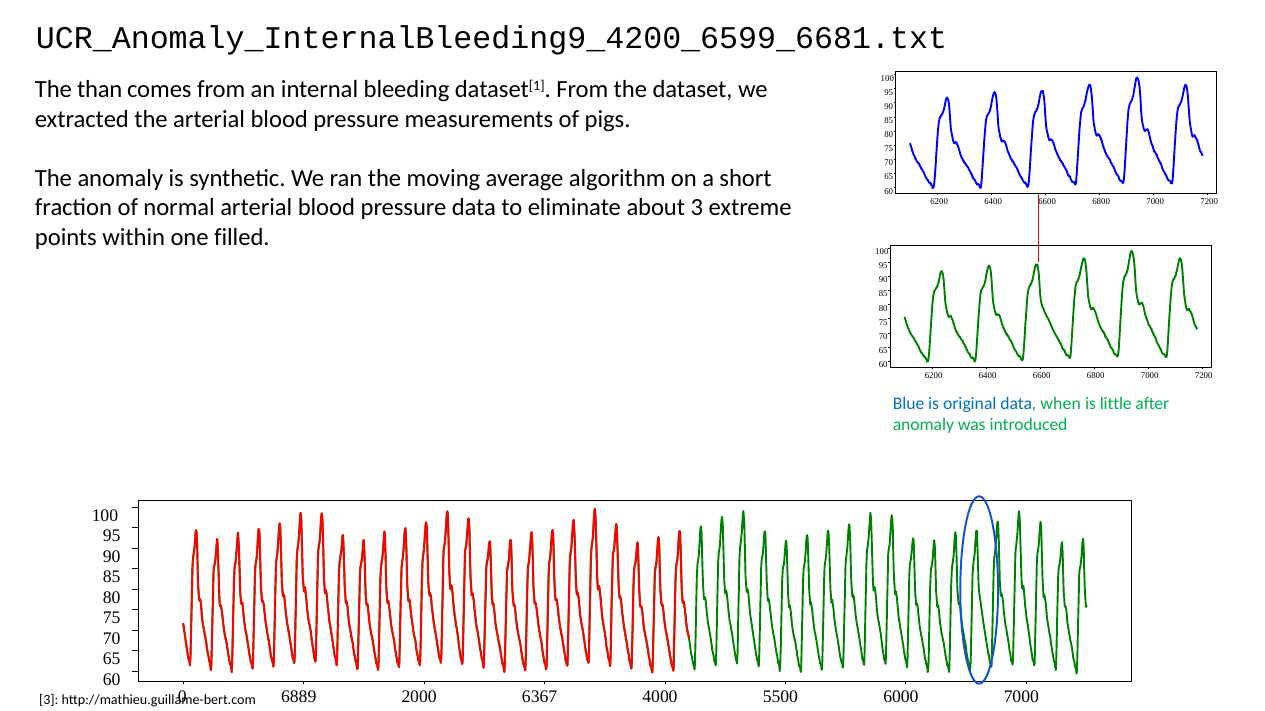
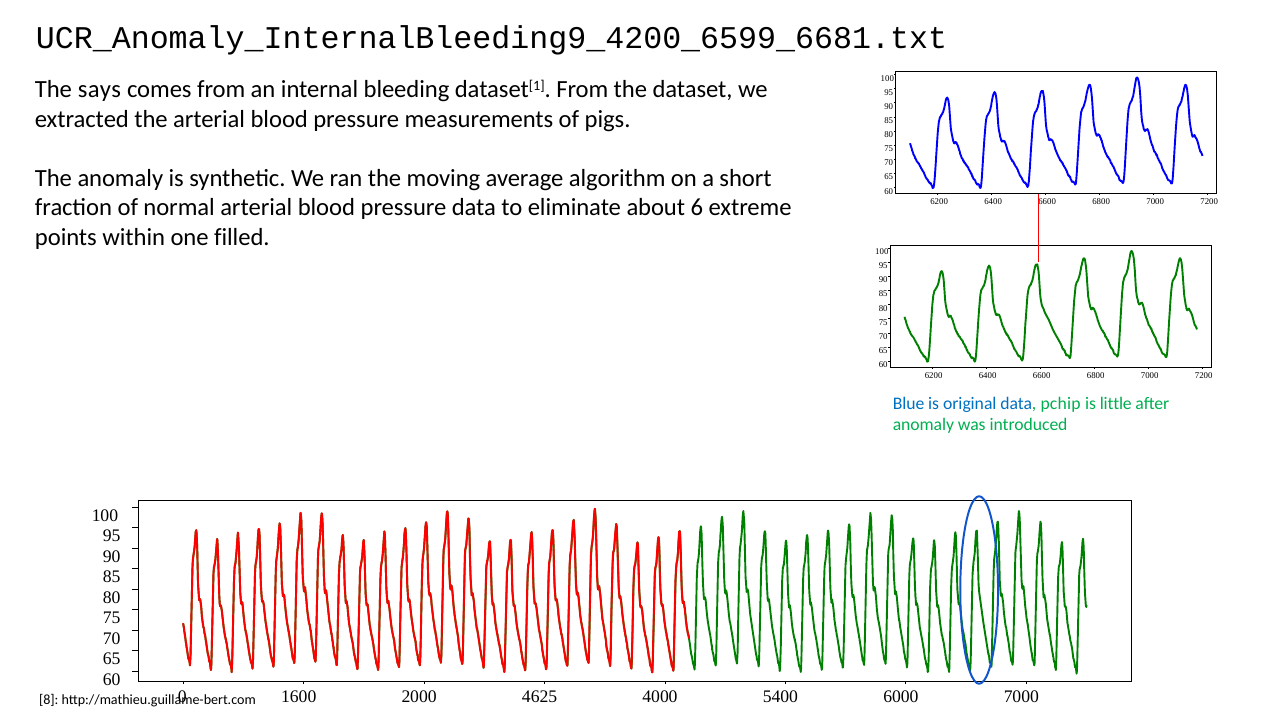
than: than -> says
about 3: 3 -> 6
when: when -> pchip
6889: 6889 -> 1600
6367: 6367 -> 4625
5500: 5500 -> 5400
3 at (49, 700): 3 -> 8
